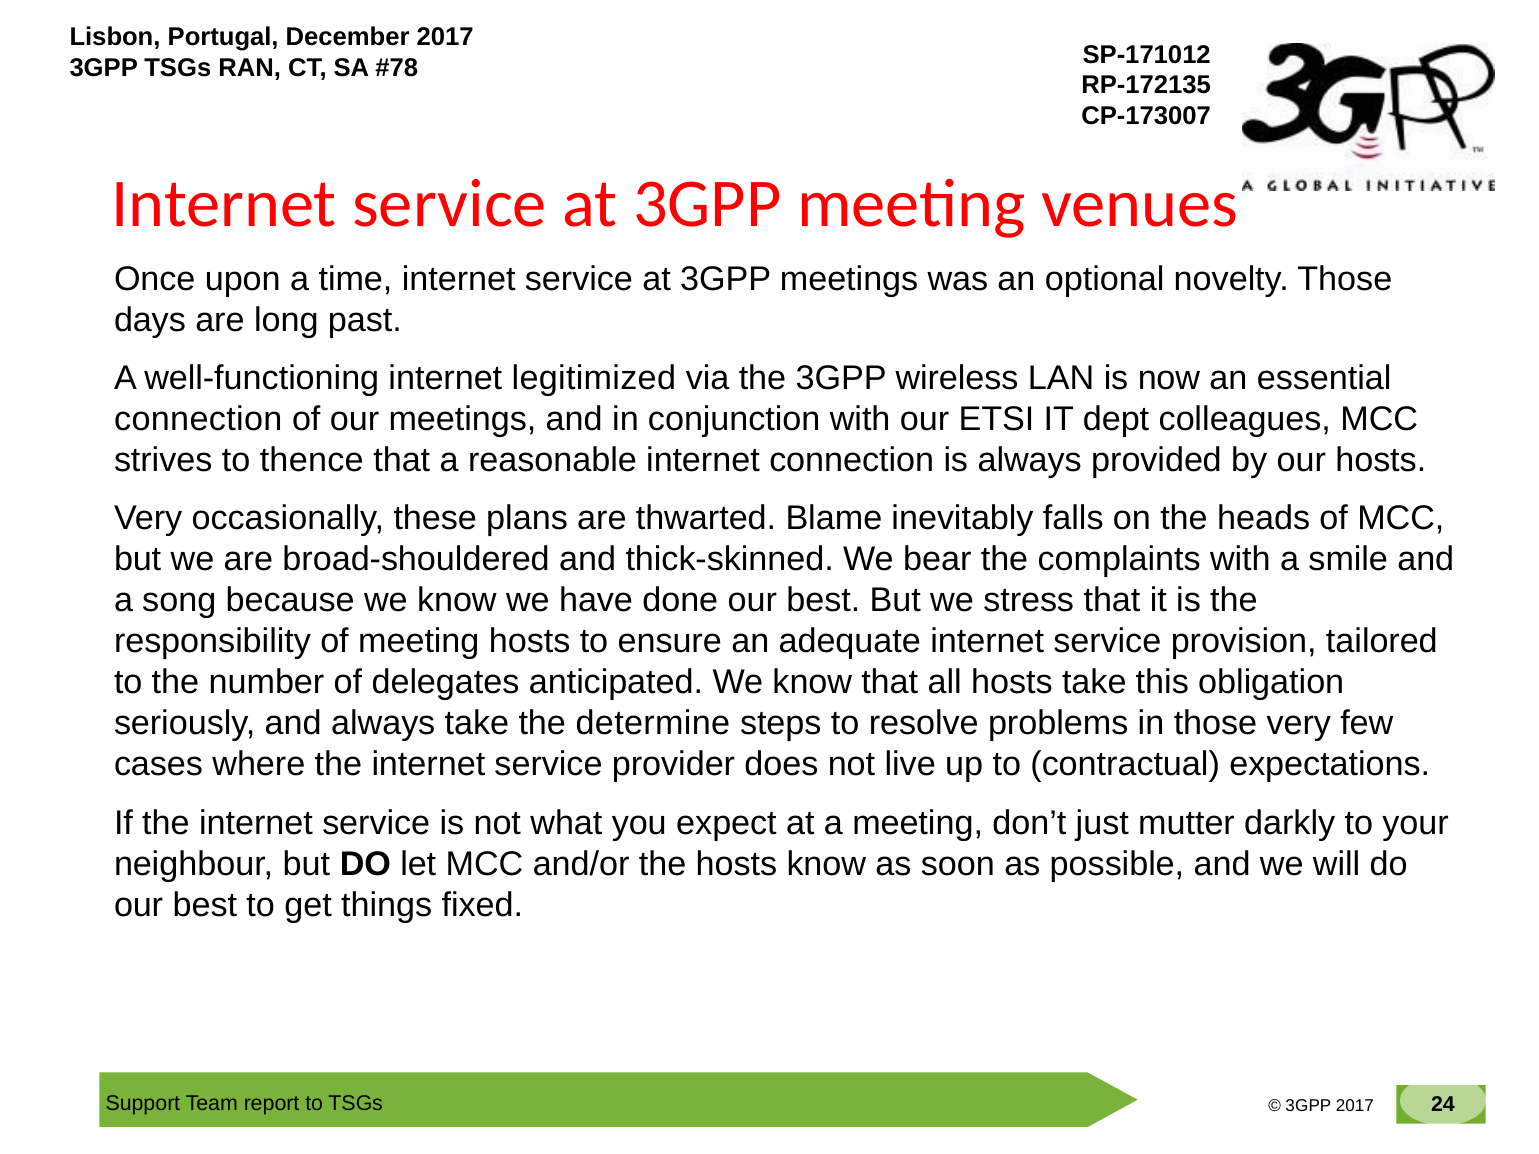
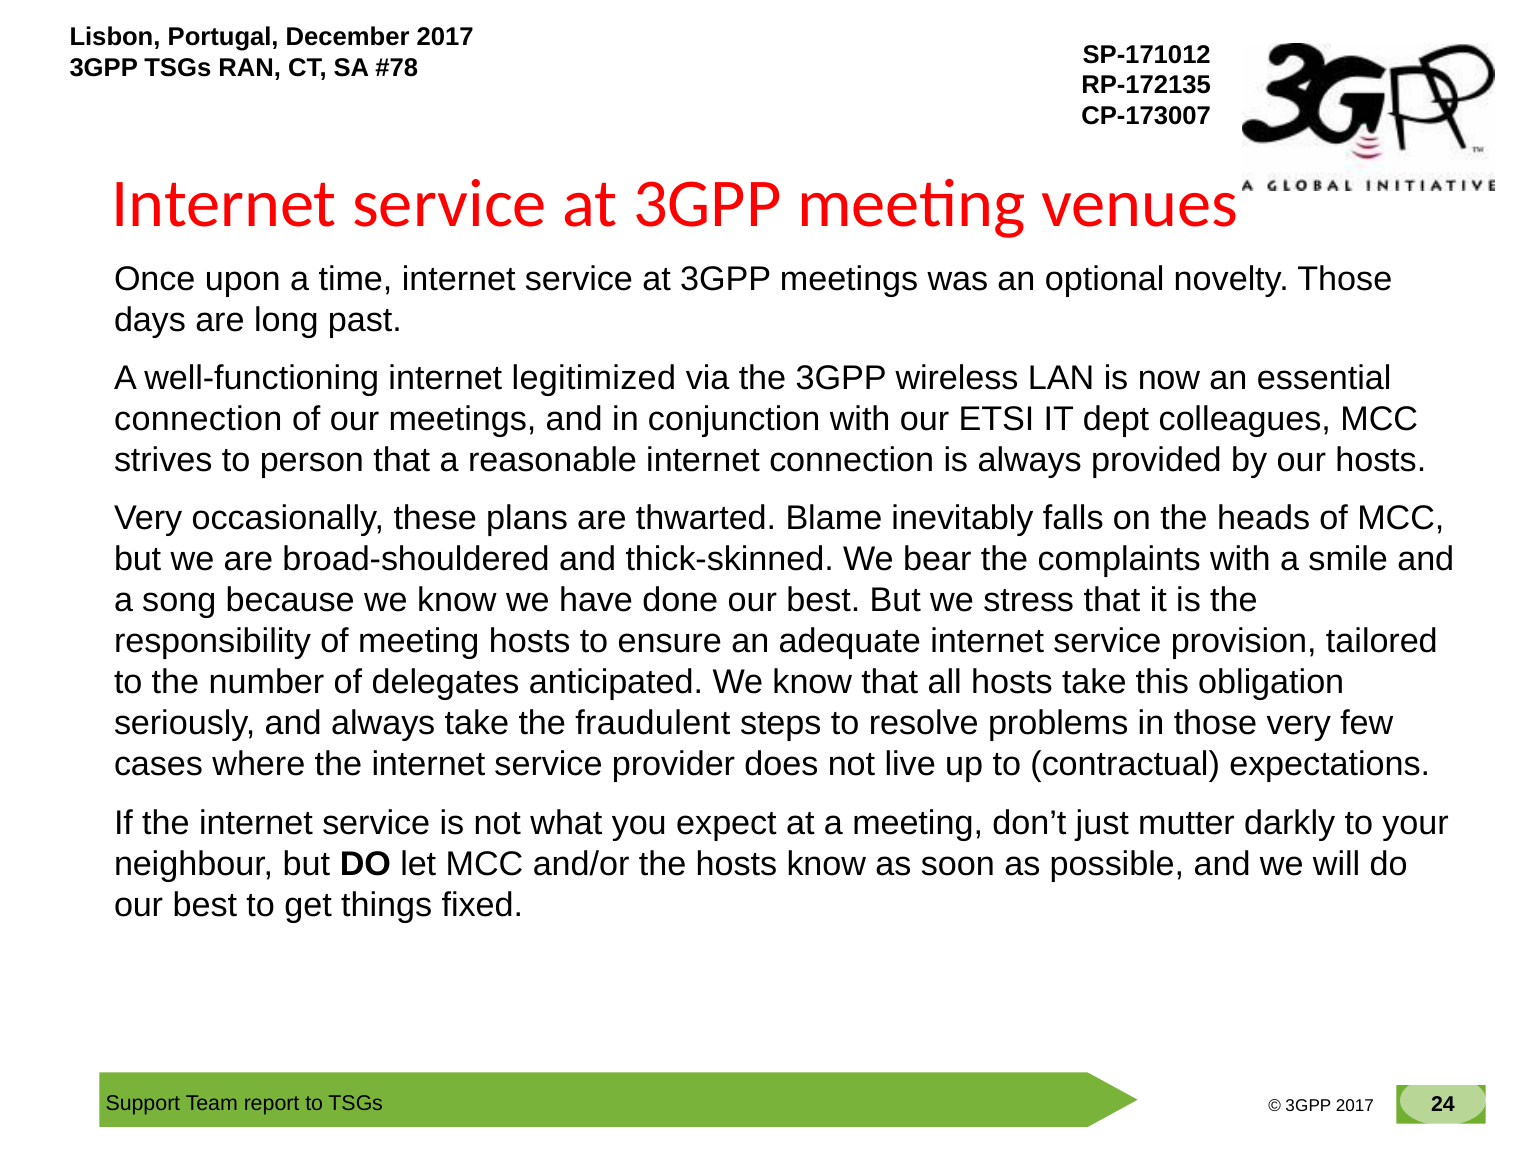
thence: thence -> person
determine: determine -> fraudulent
